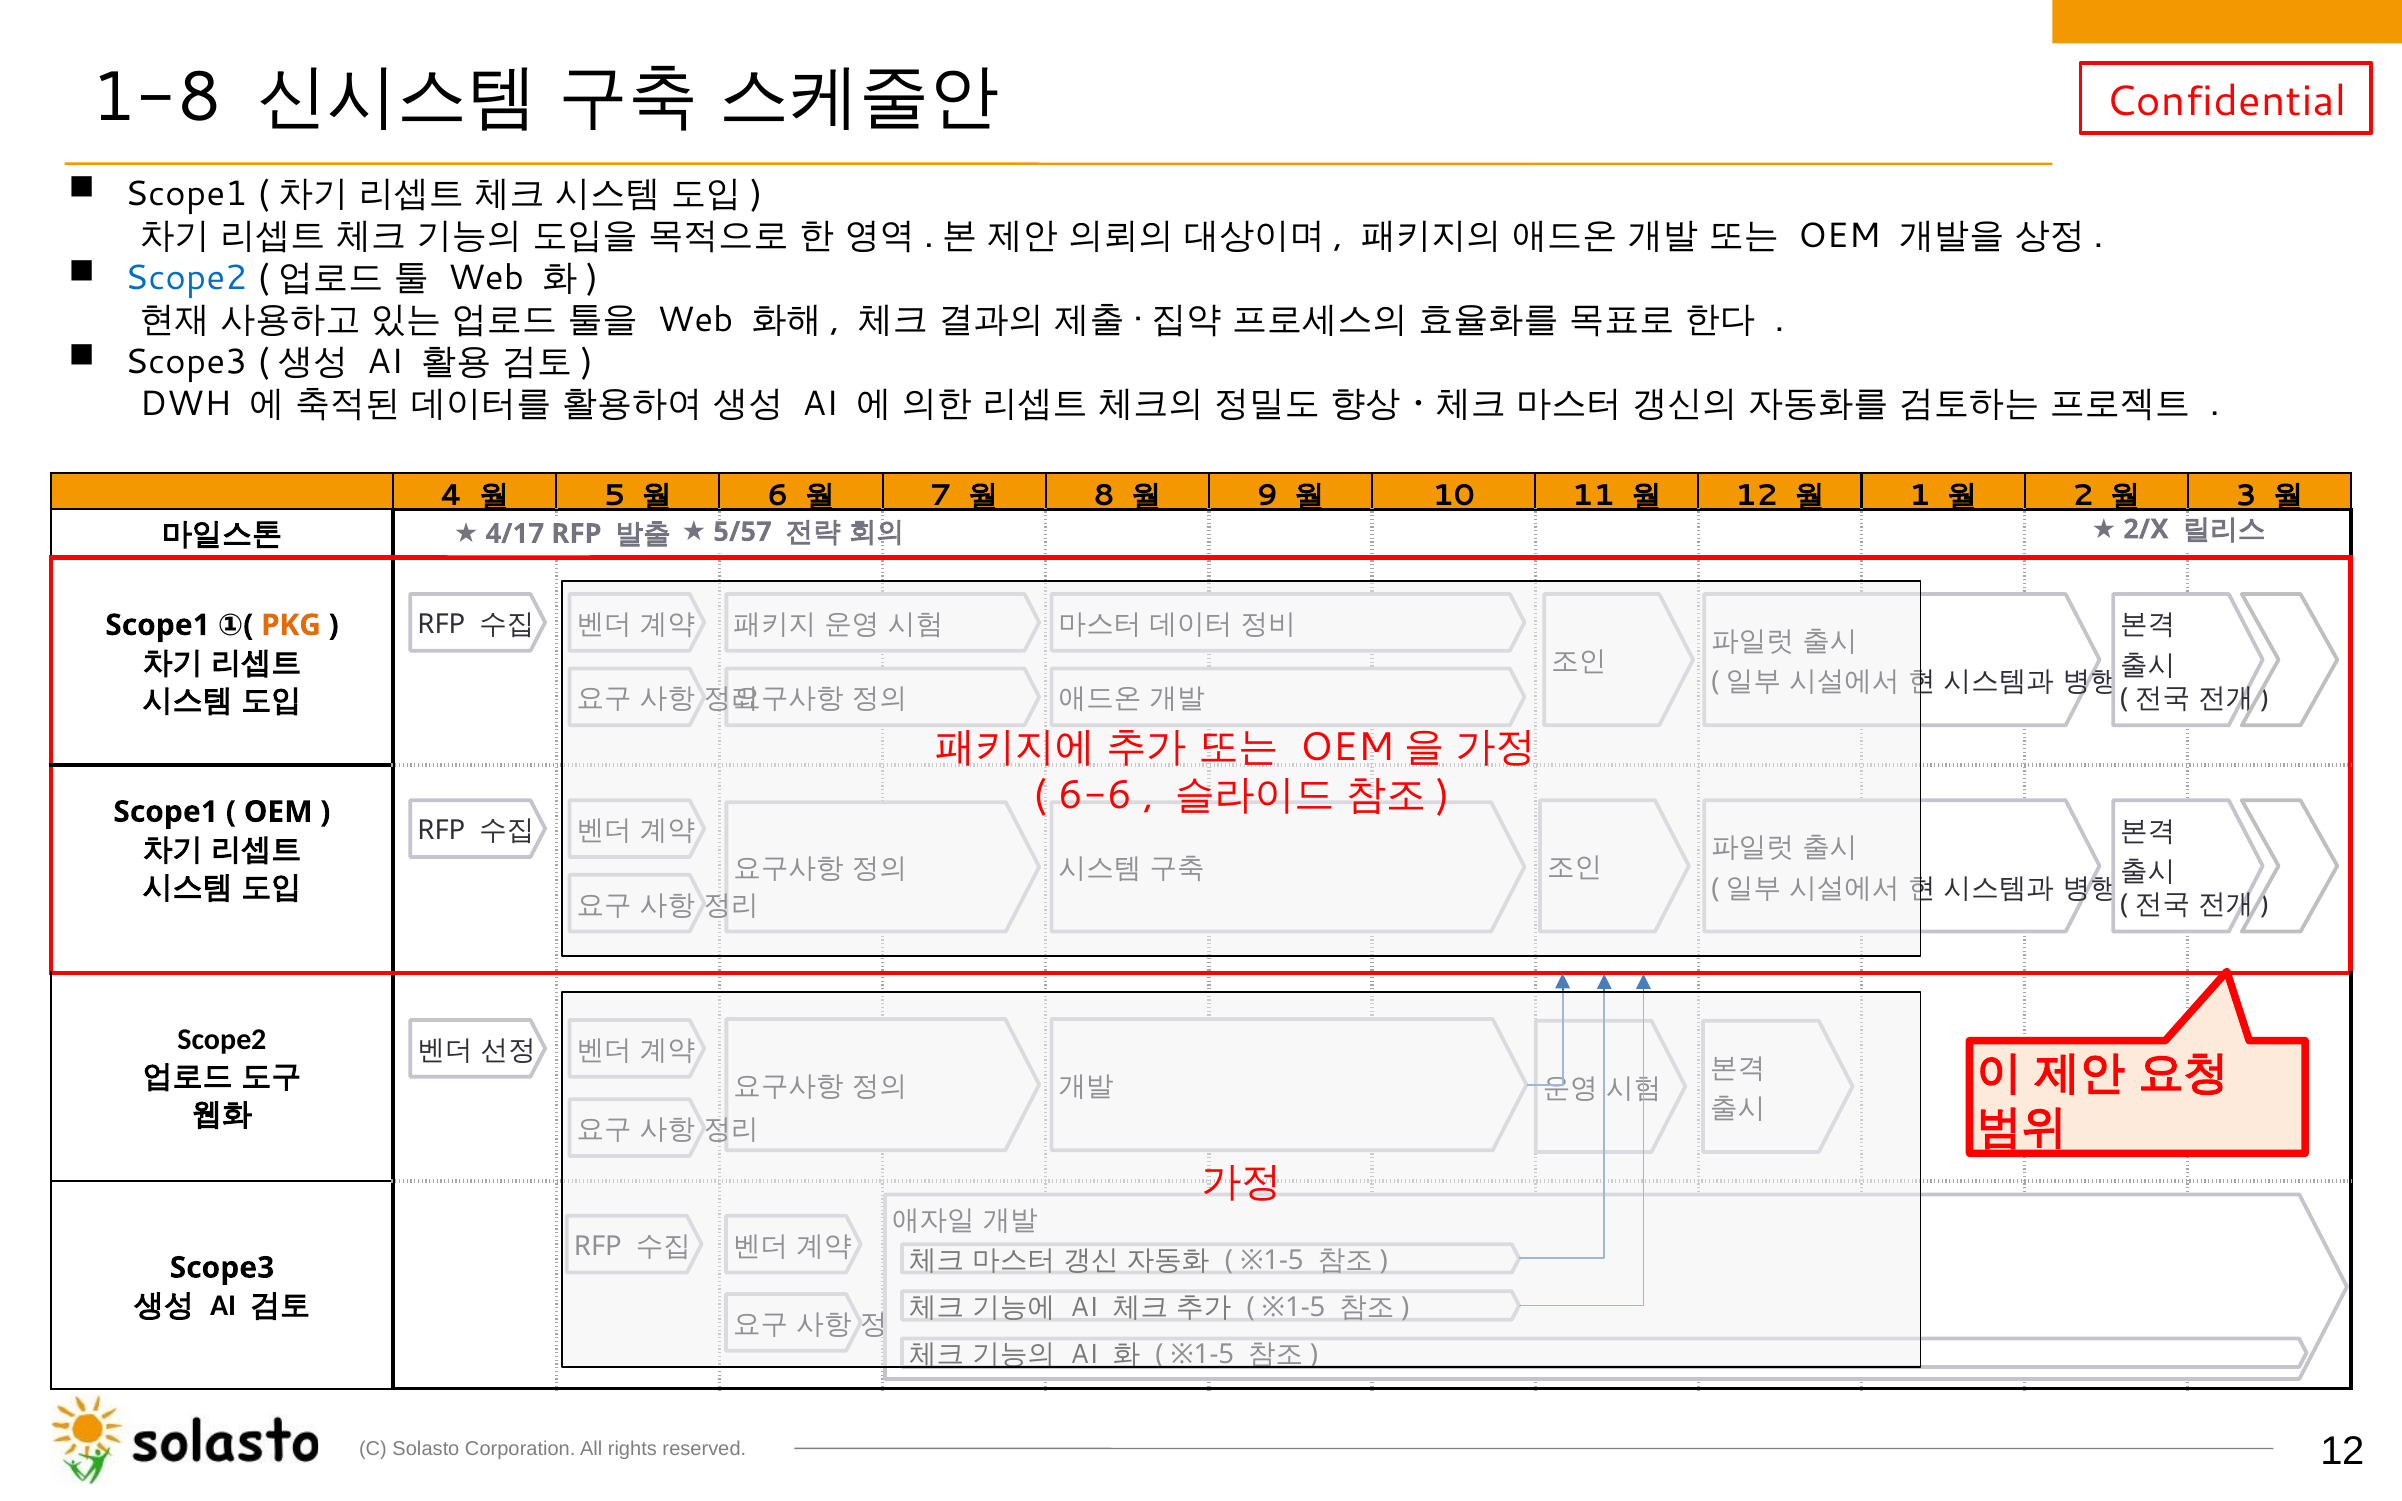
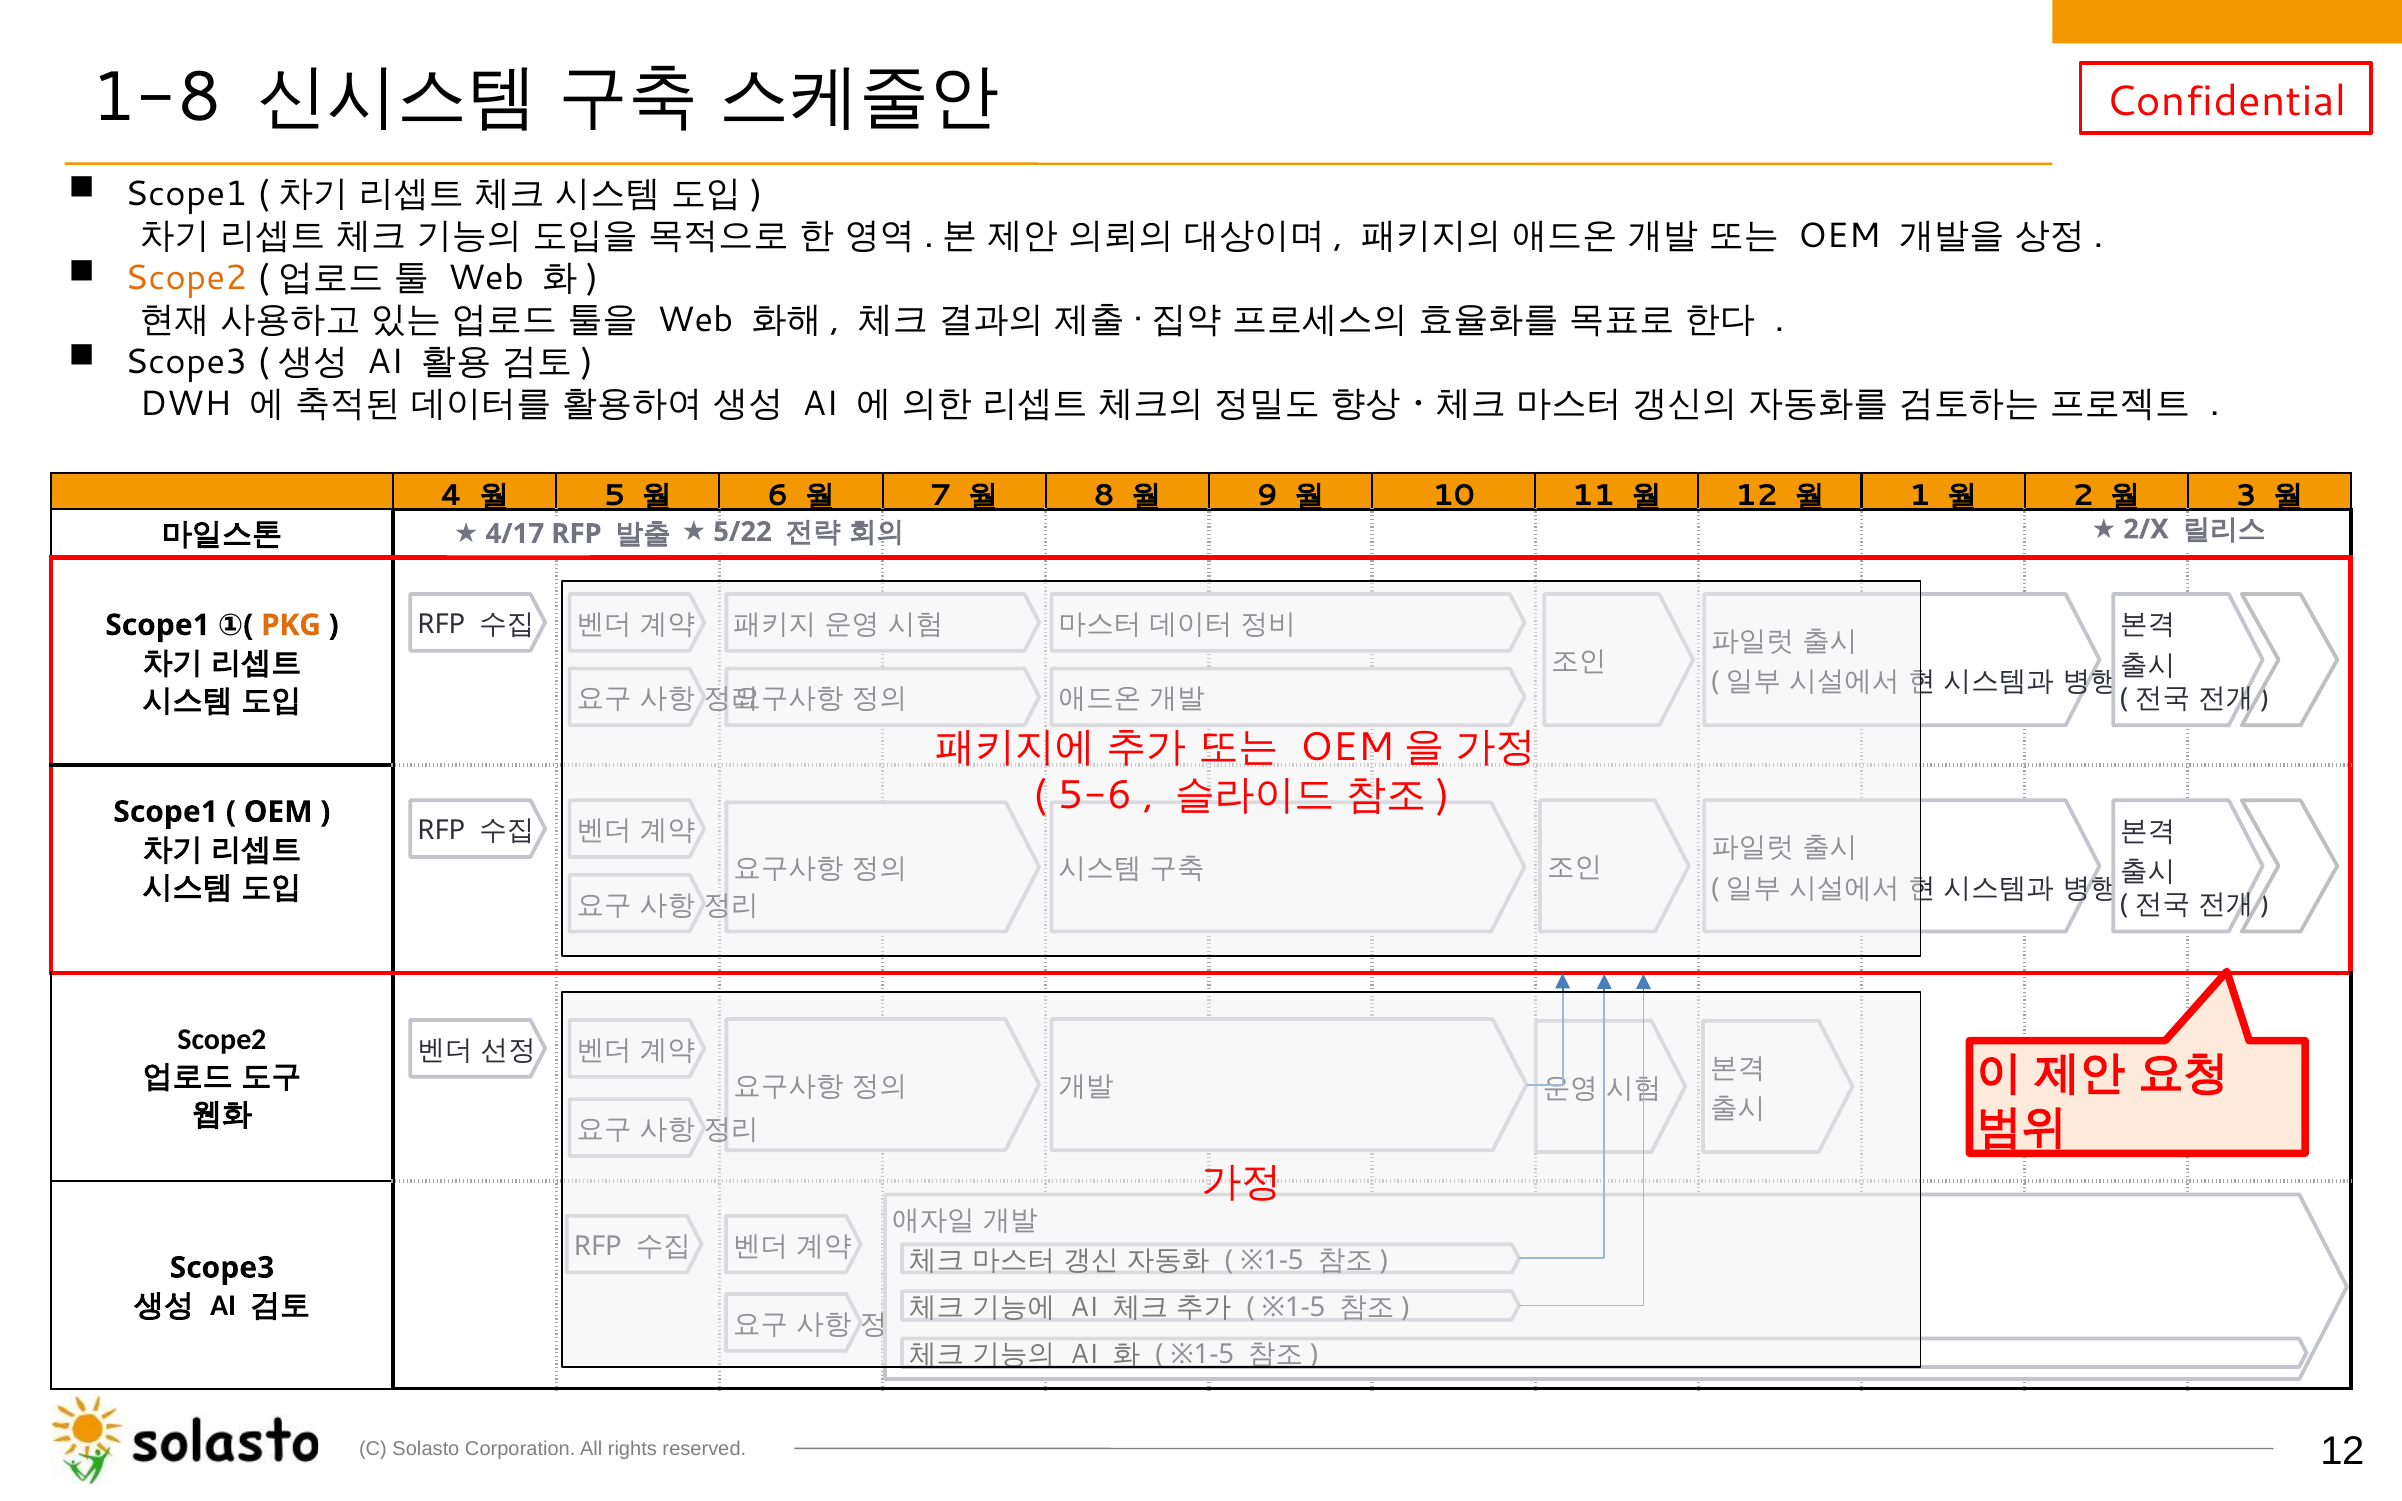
Scope2 at (186, 278) colour: blue -> orange
5/57: 5/57 -> 5/22
6-6: 6-6 -> 5-6
